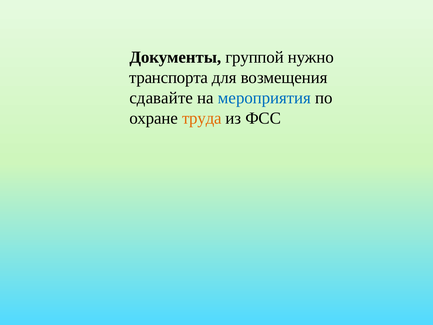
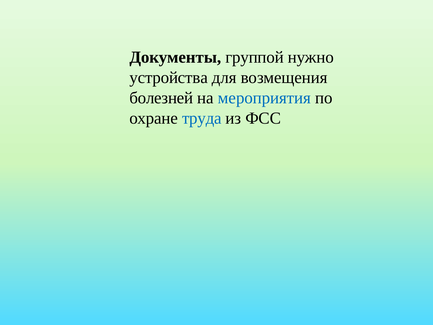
транспорта: транспорта -> устройства
сдавайте: сдавайте -> болезней
труда colour: orange -> blue
